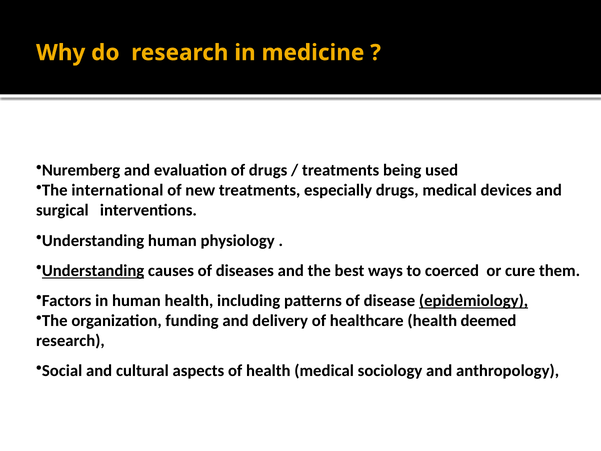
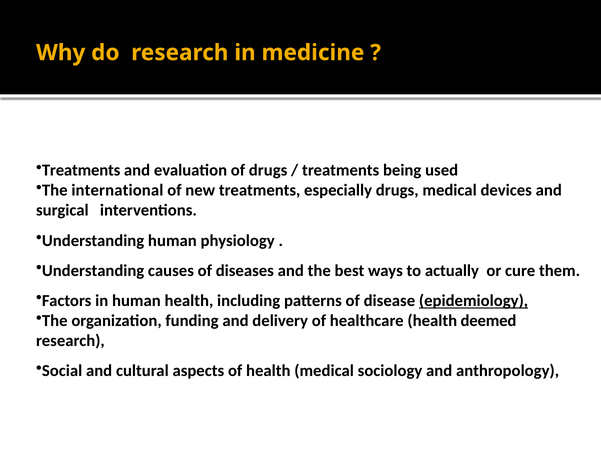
Nuremberg at (81, 170): Nuremberg -> Treatments
Understanding at (93, 270) underline: present -> none
coerced: coerced -> actually
